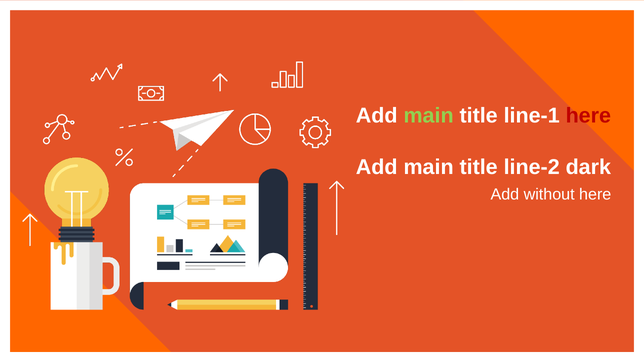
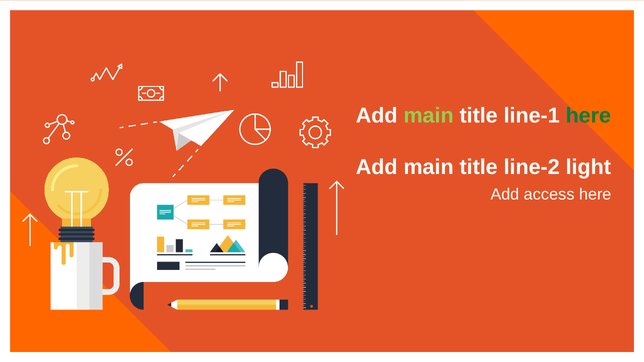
here at (588, 116) colour: red -> green
dark: dark -> light
without: without -> access
